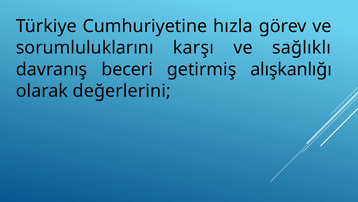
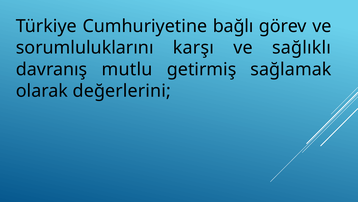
hızla: hızla -> bağlı
beceri: beceri -> mutlu
alışkanlığı: alışkanlığı -> sağlamak
